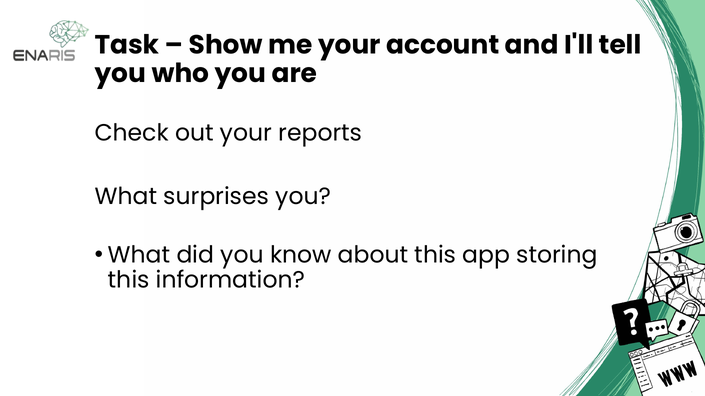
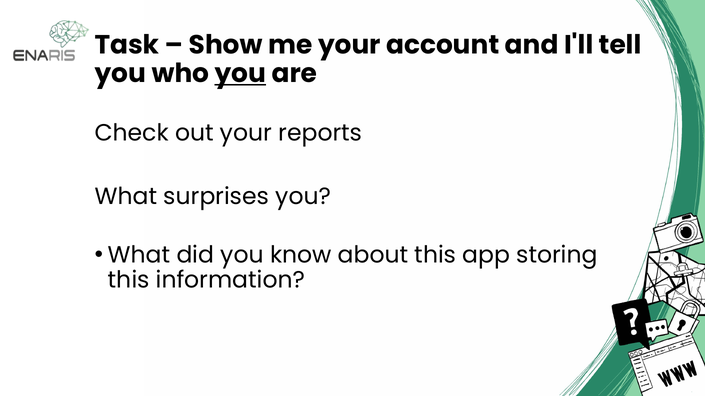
you at (240, 74) underline: none -> present
